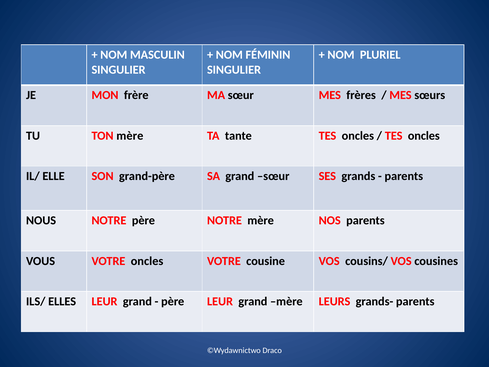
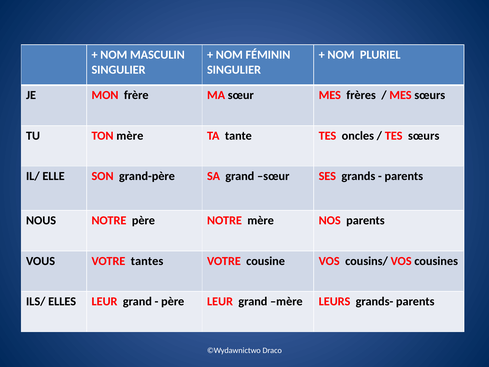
oncles at (424, 136): oncles -> sœurs
VOTRE oncles: oncles -> tantes
